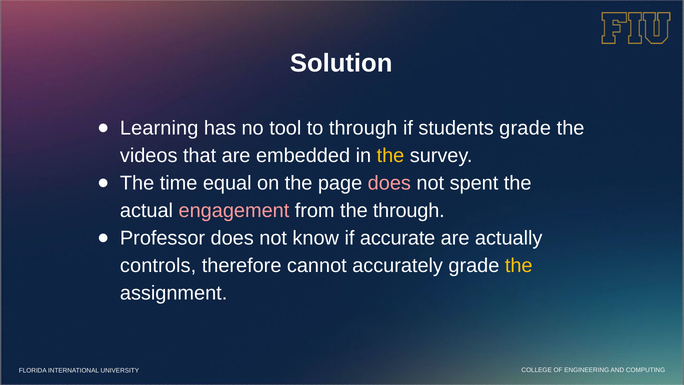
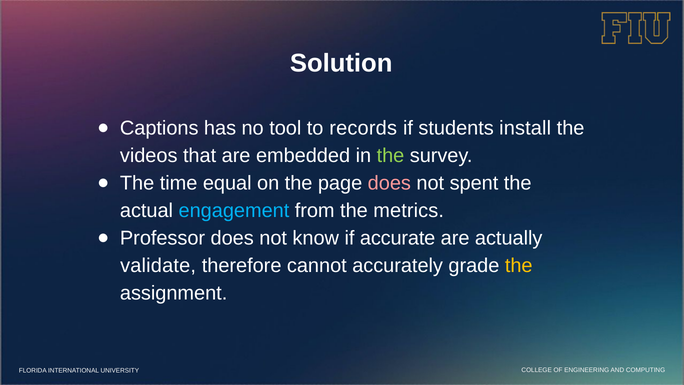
Learning: Learning -> Captions
to through: through -> records
students grade: grade -> install
the at (390, 156) colour: yellow -> light green
engagement colour: pink -> light blue
the through: through -> metrics
controls: controls -> validate
